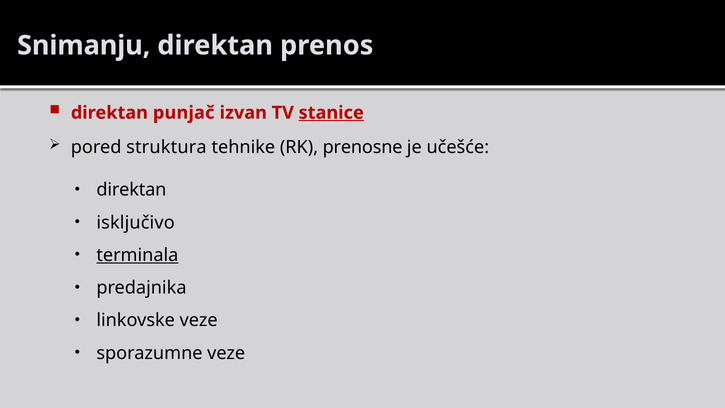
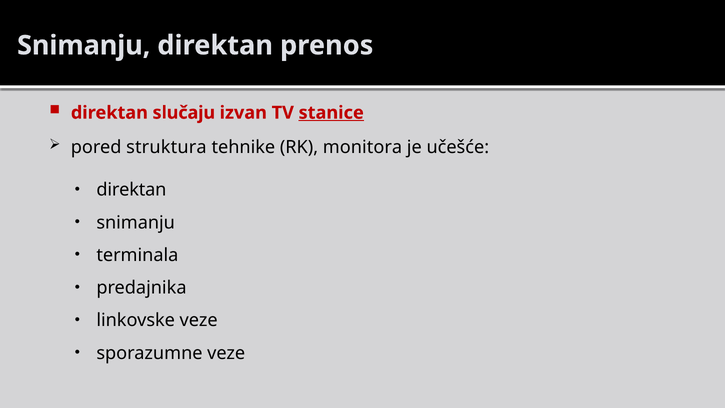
punjač: punjač -> slučaju
prenosne: prenosne -> monitora
isključivo at (136, 222): isključivo -> snimanju
terminala underline: present -> none
